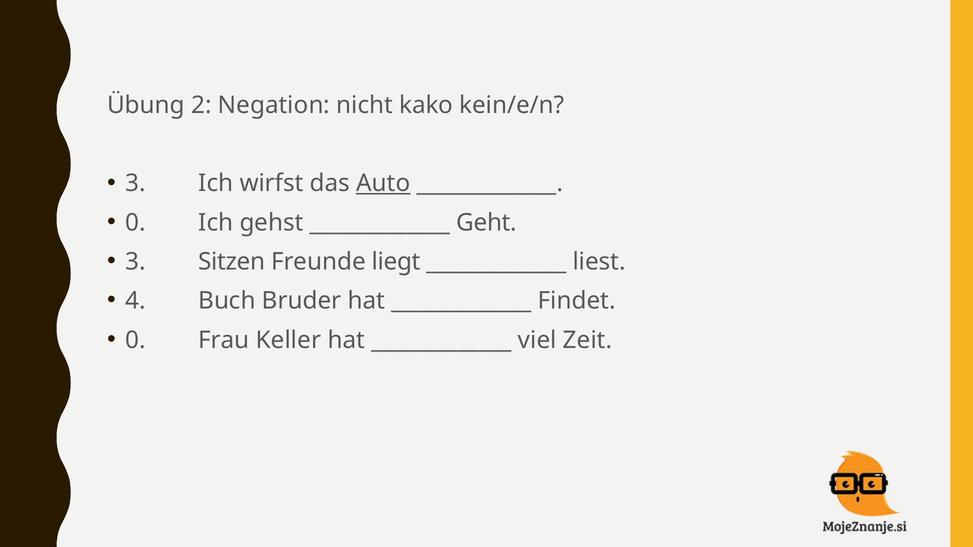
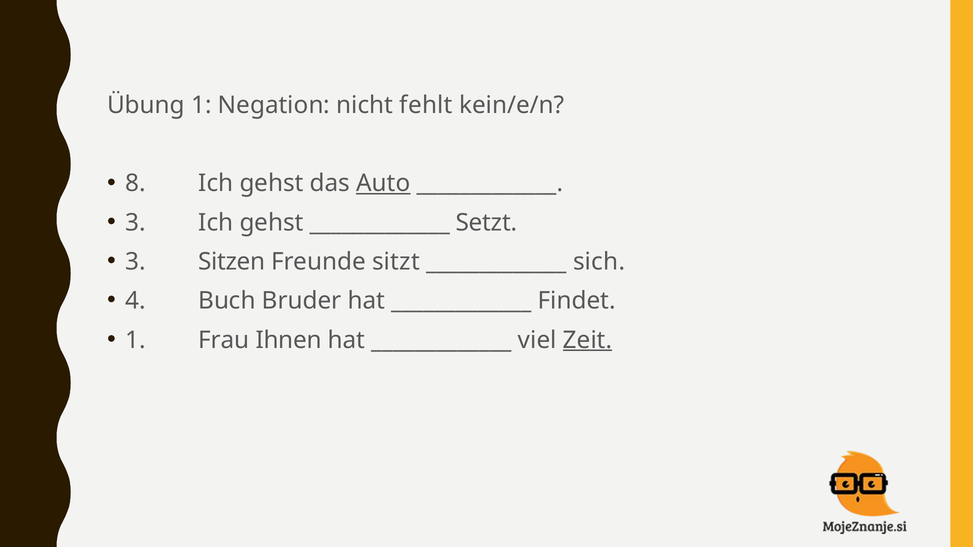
Übung 2: 2 -> 1
kako: kako -> fehlt
3 at (136, 183): 3 -> 8
wirfst at (272, 183): wirfst -> gehst
0 at (136, 223): 0 -> 3
Geht: Geht -> Setzt
liegt: liegt -> sitzt
liest: liest -> sich
0 at (136, 340): 0 -> 1
Keller: Keller -> Ihnen
Zeit underline: none -> present
